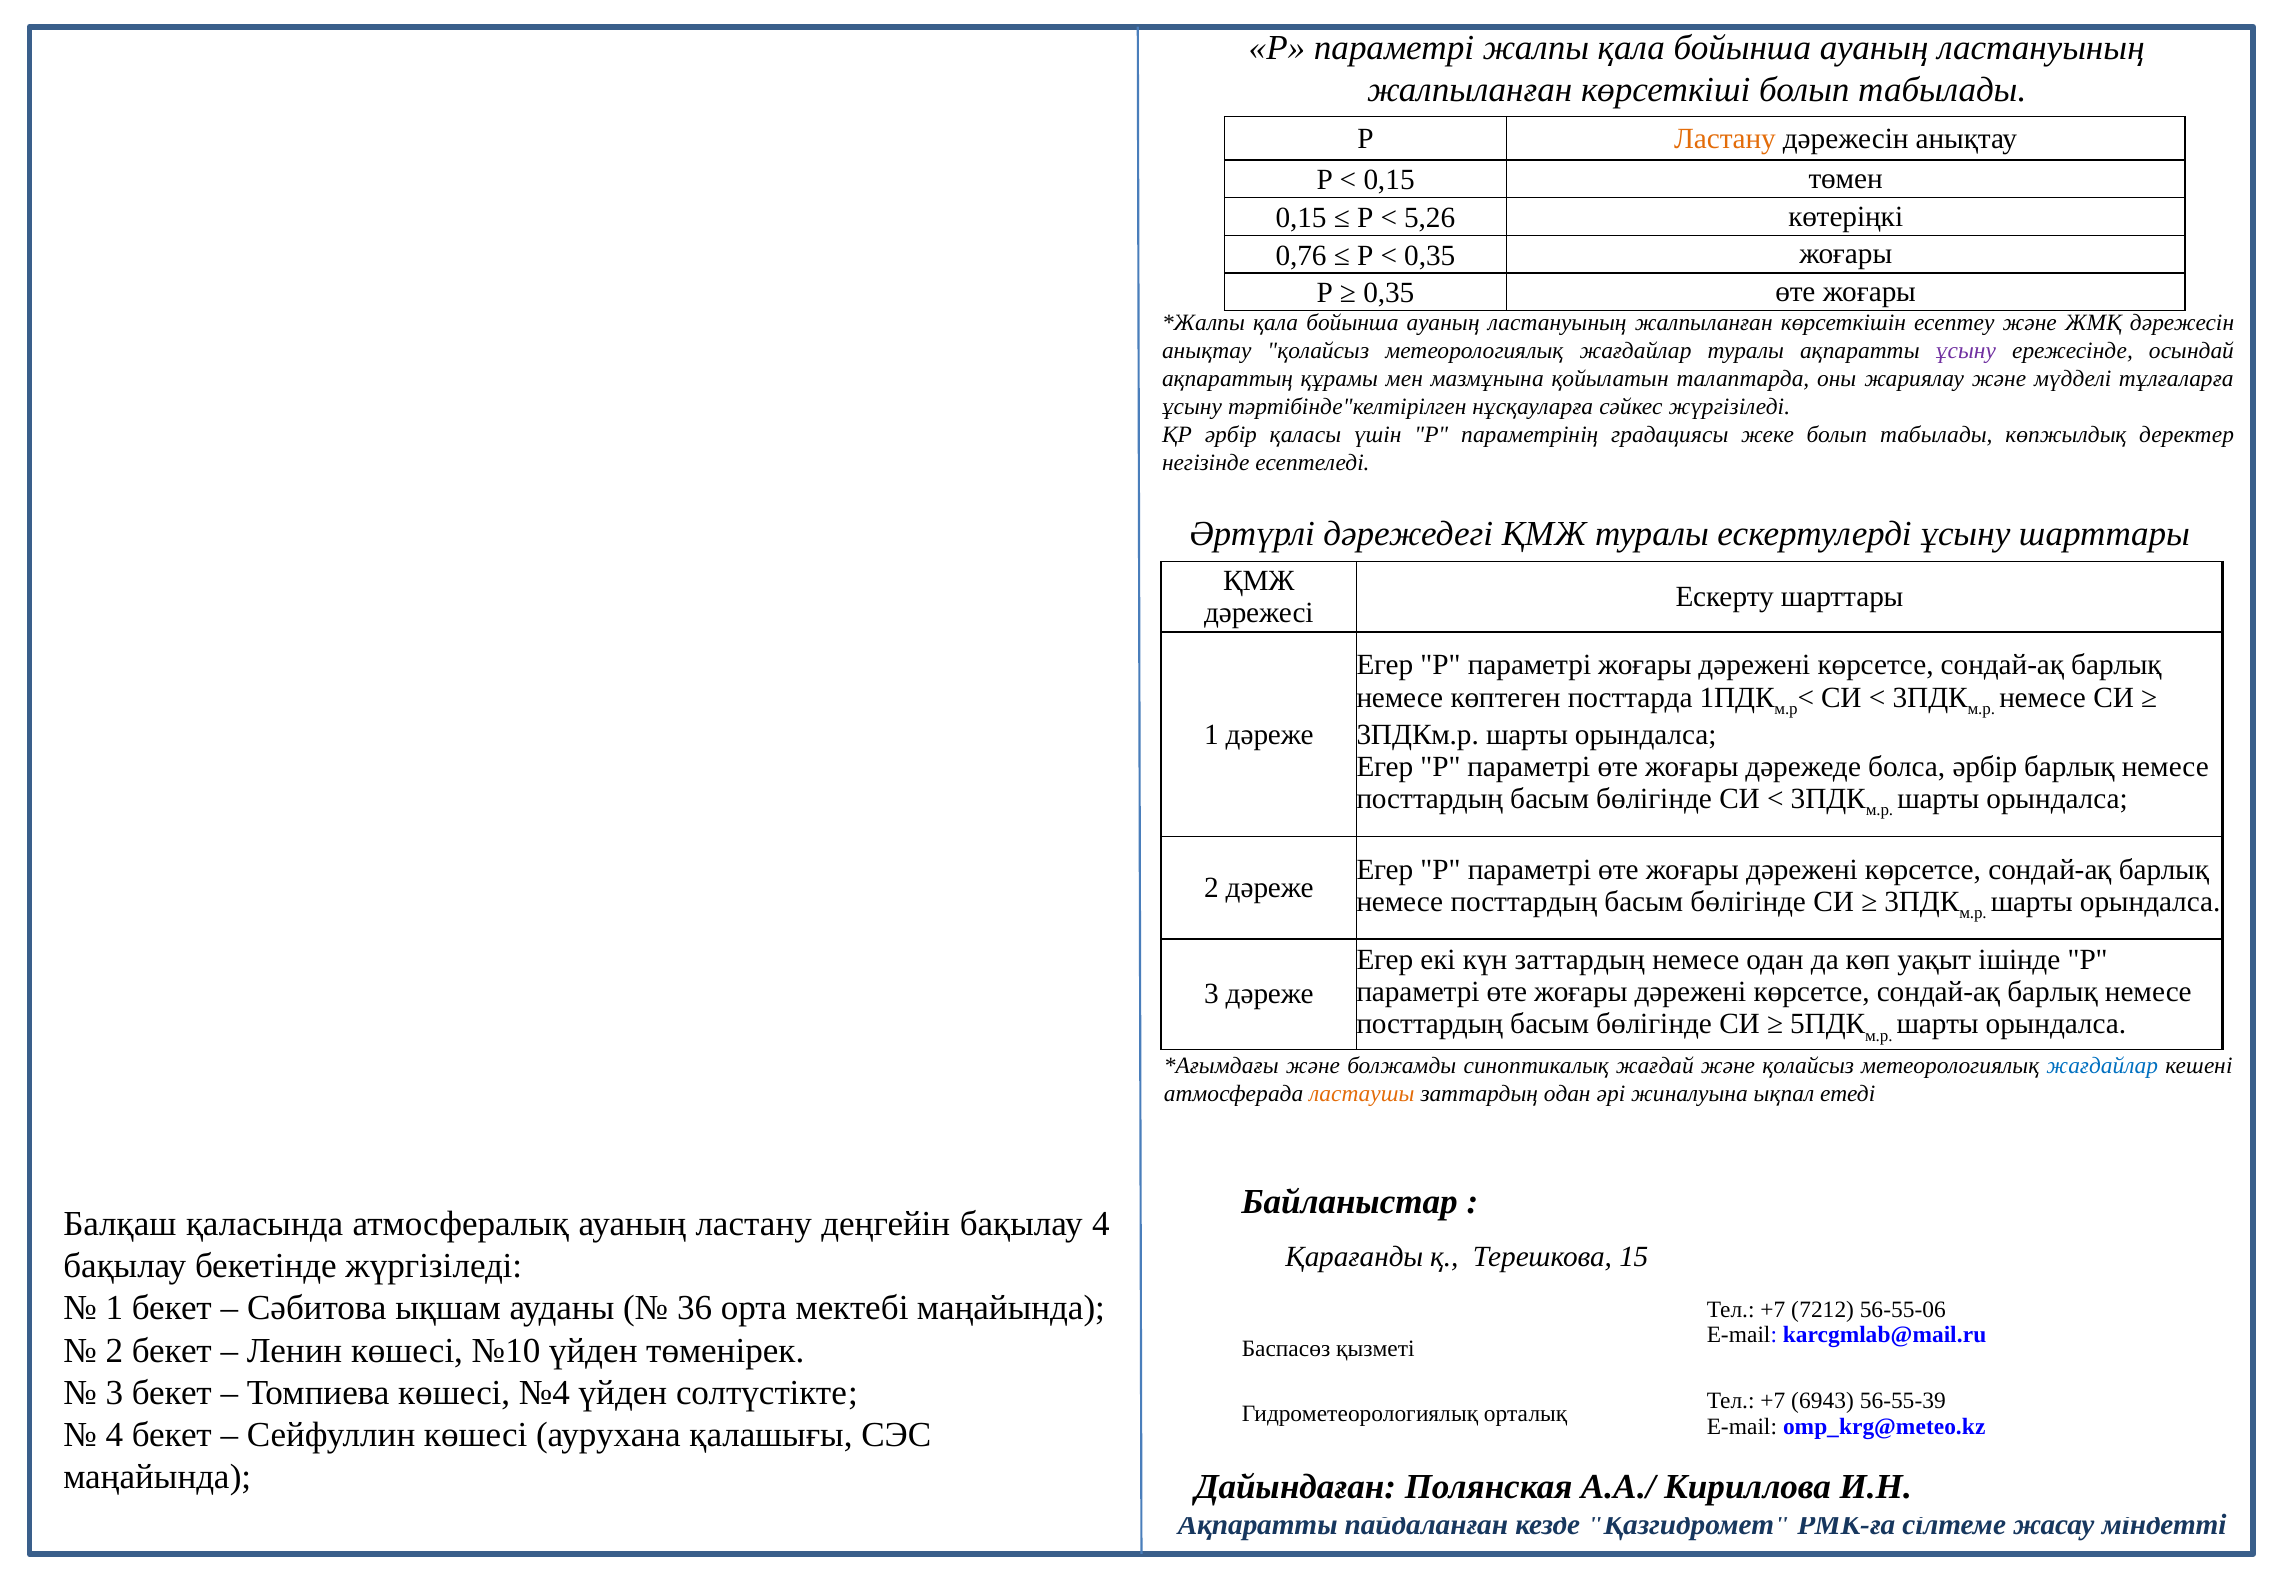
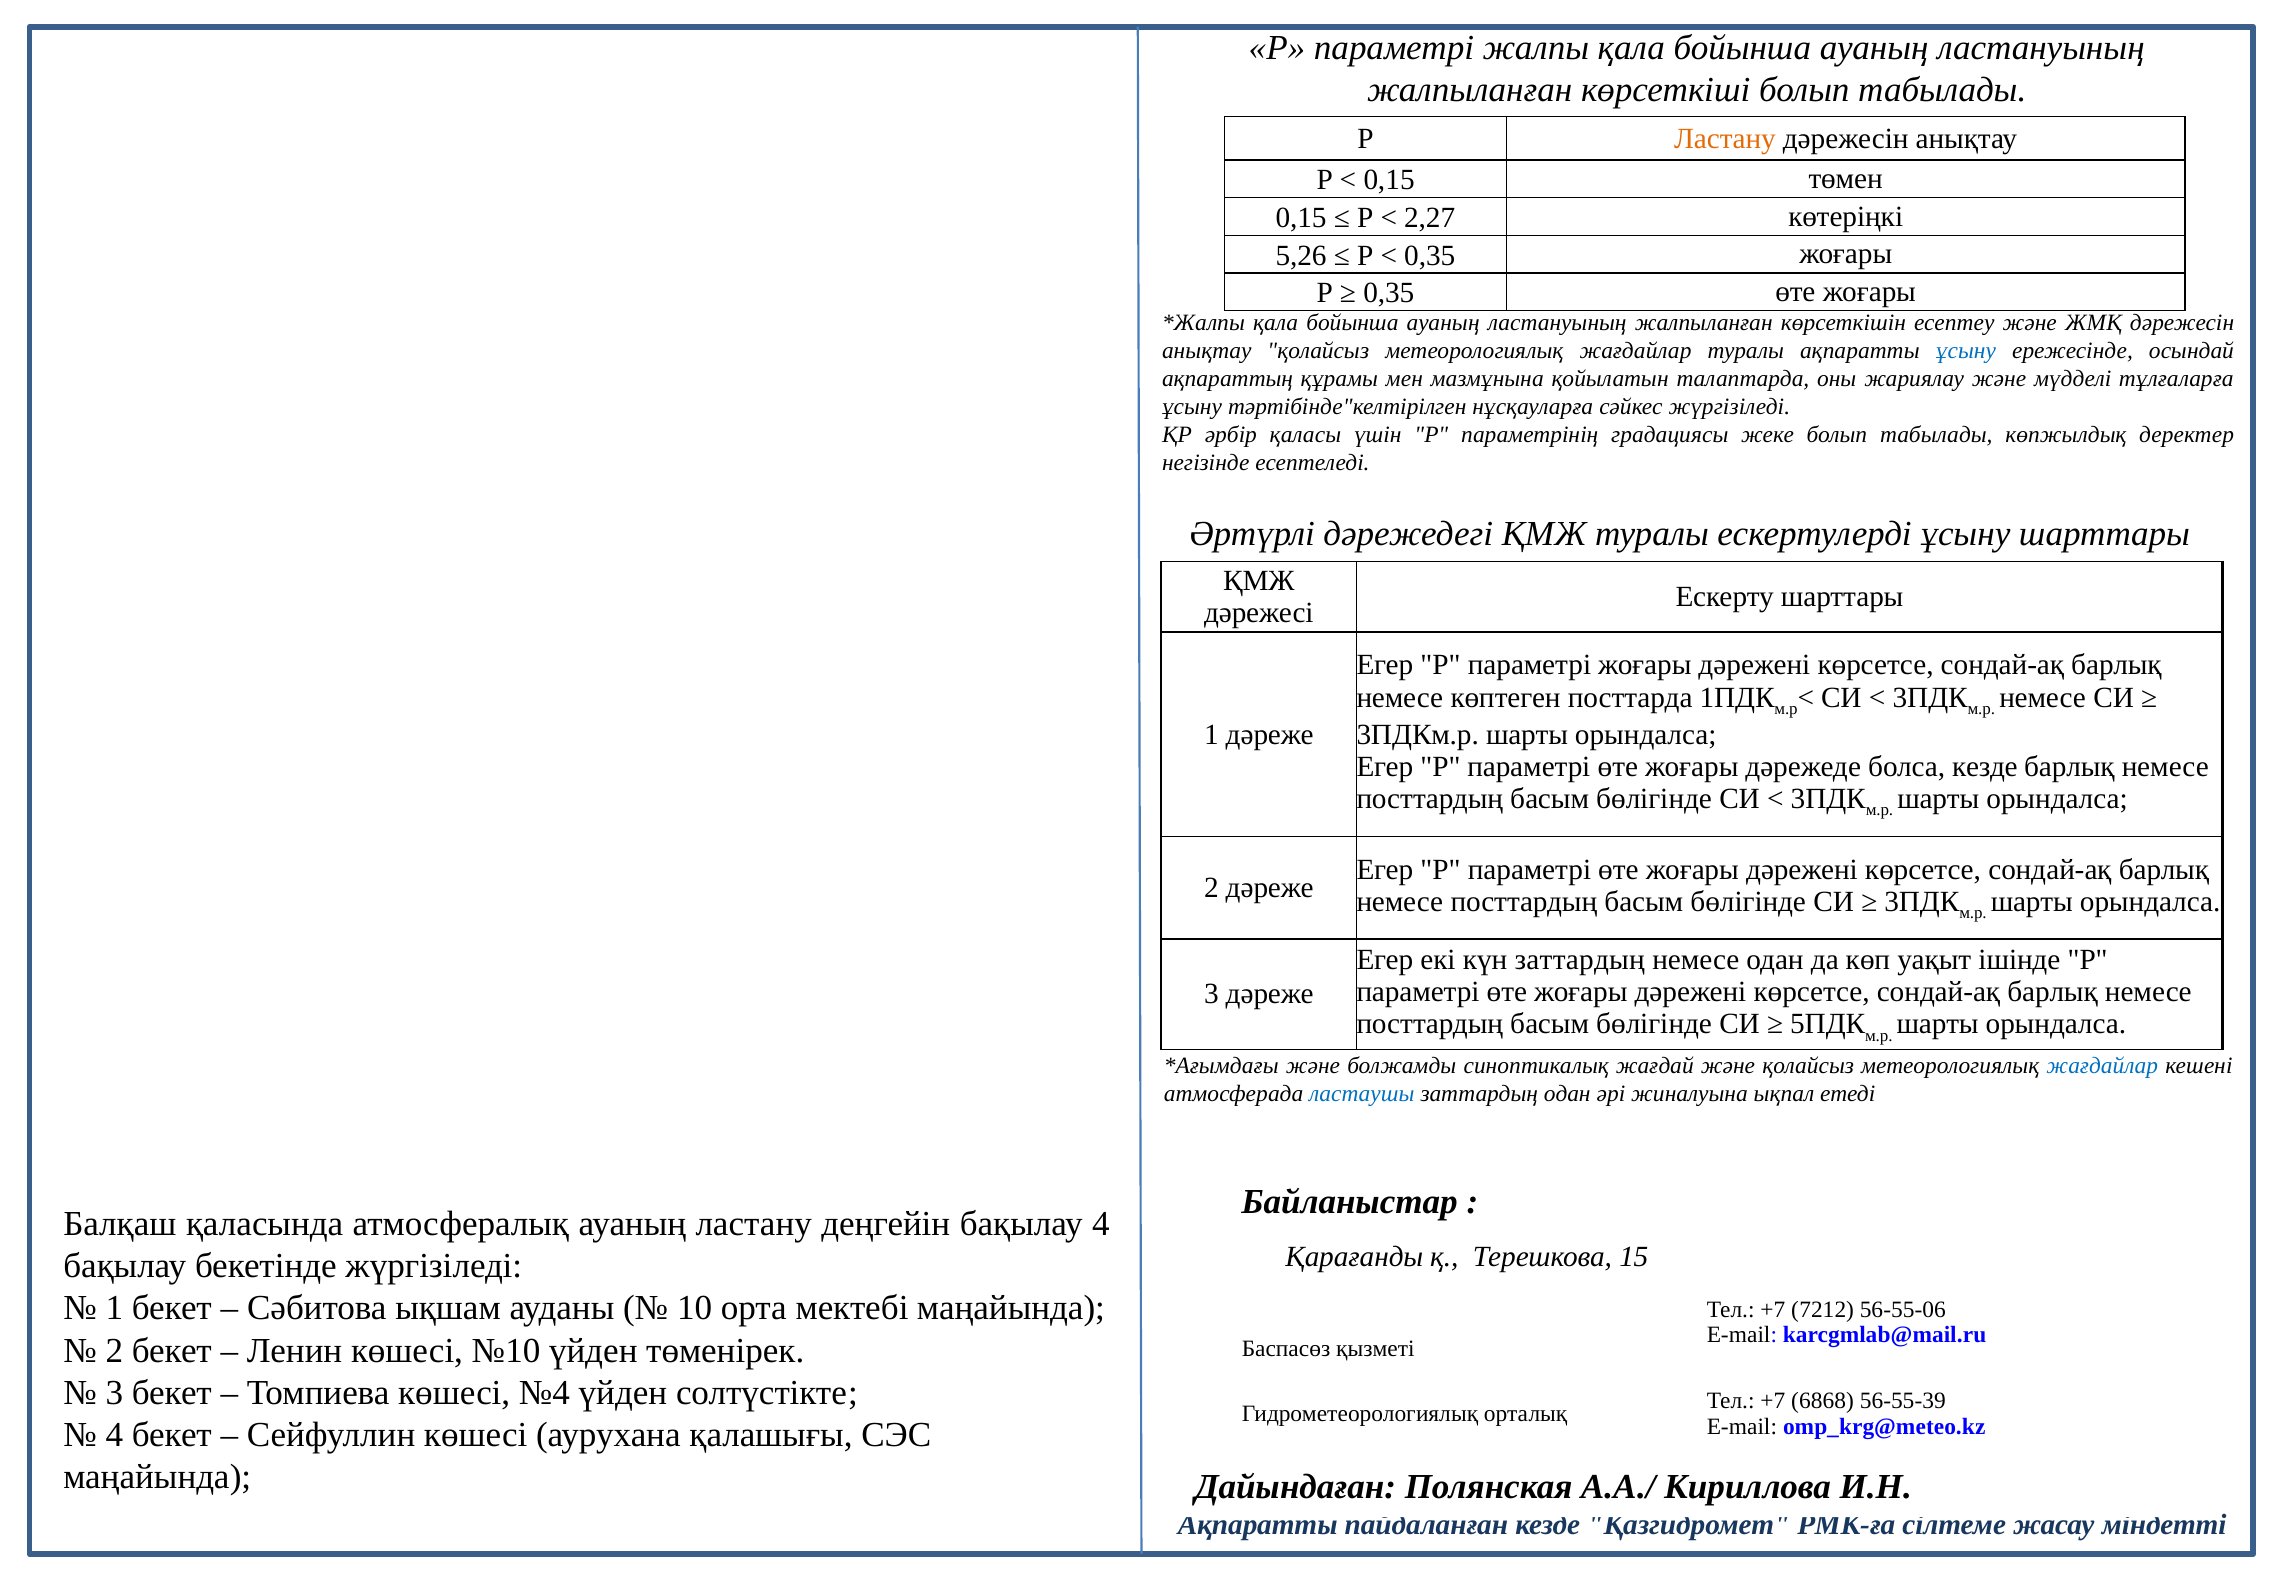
5,26: 5,26 -> 2,27
0,76: 0,76 -> 5,26
ұсыну at (1966, 351) colour: purple -> blue
болса әрбір: әрбір -> кезде
ластаушы colour: orange -> blue
36: 36 -> 10
6943: 6943 -> 6868
